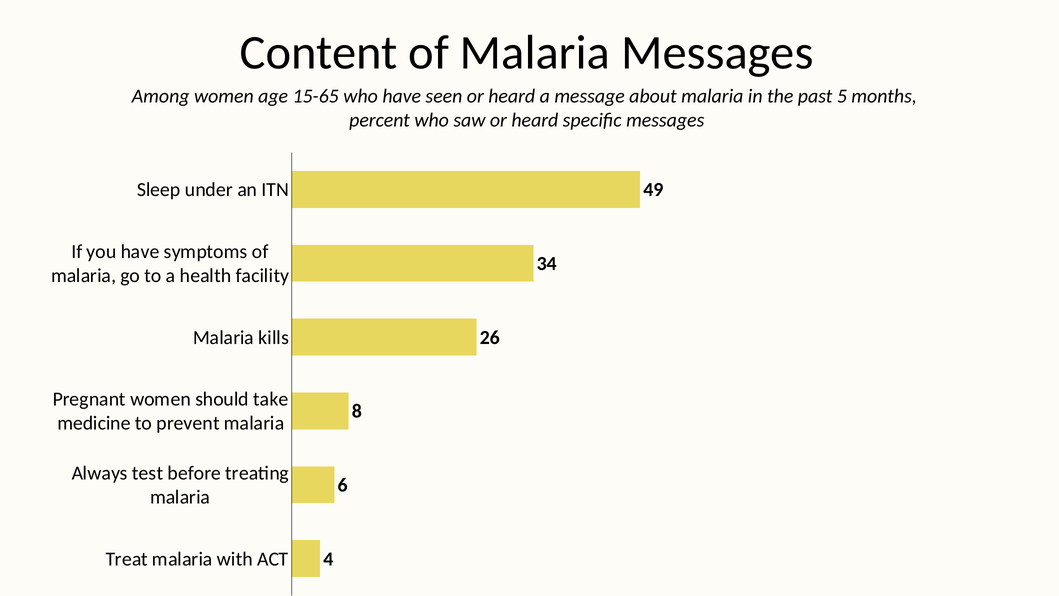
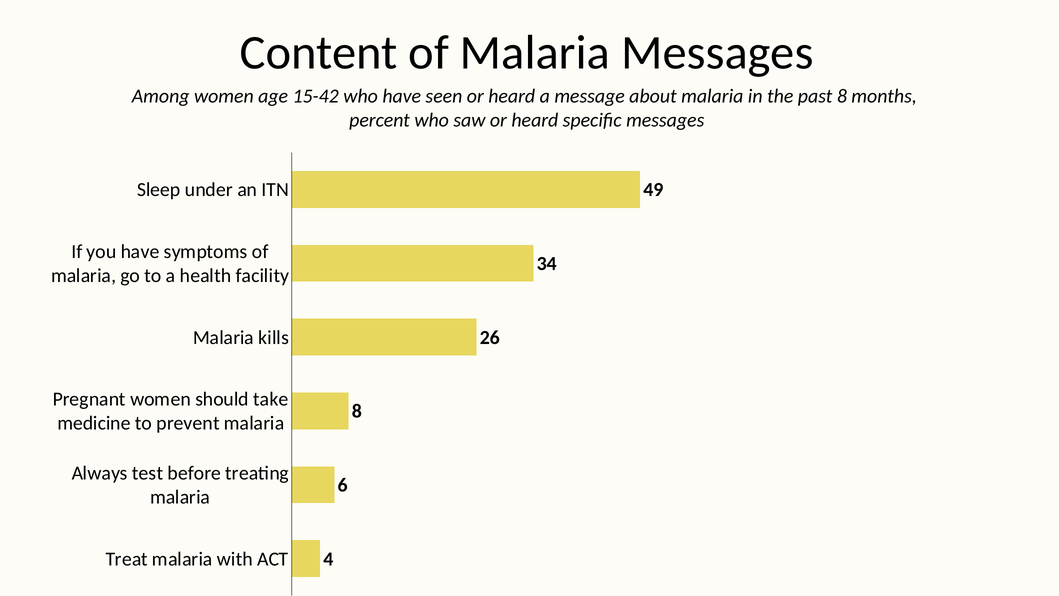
15-65: 15-65 -> 15-42
past 5: 5 -> 8
